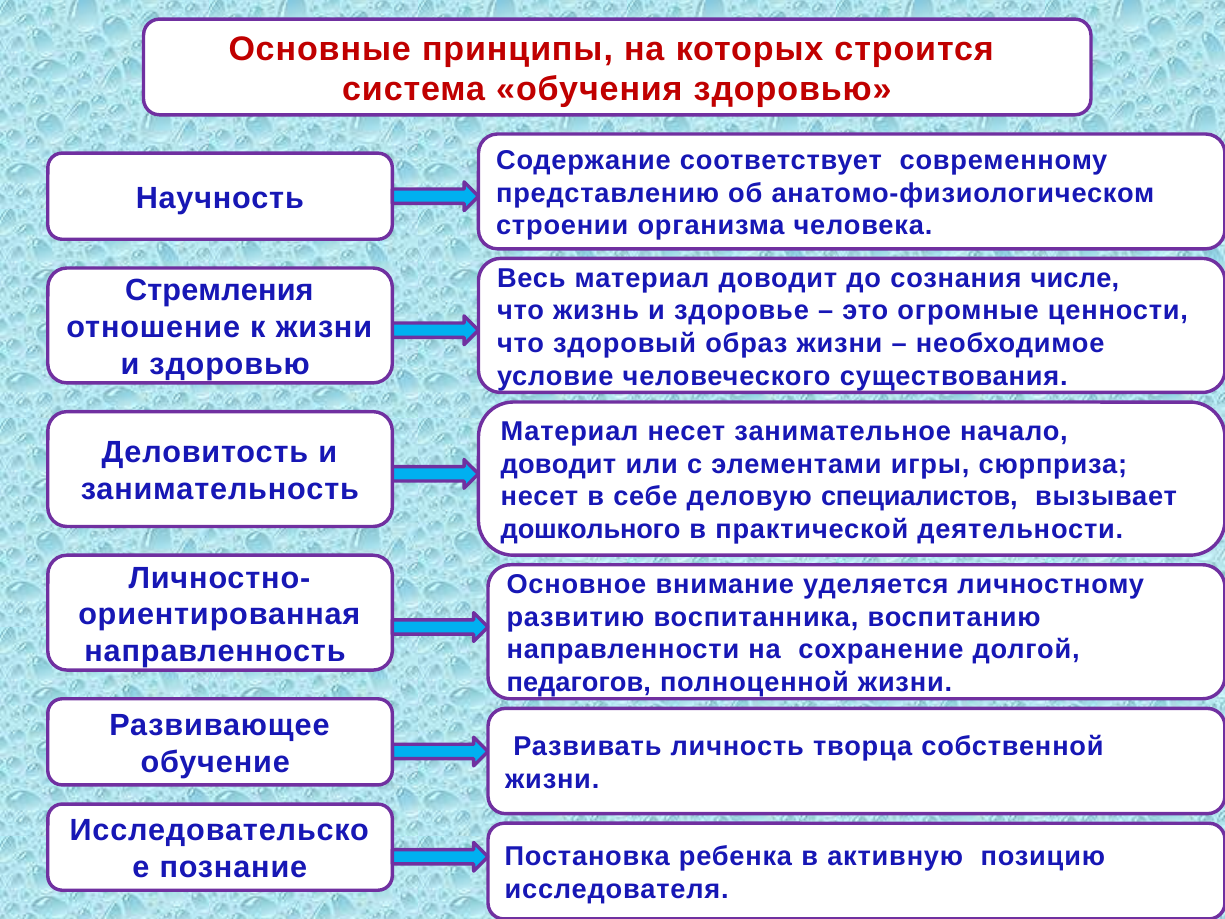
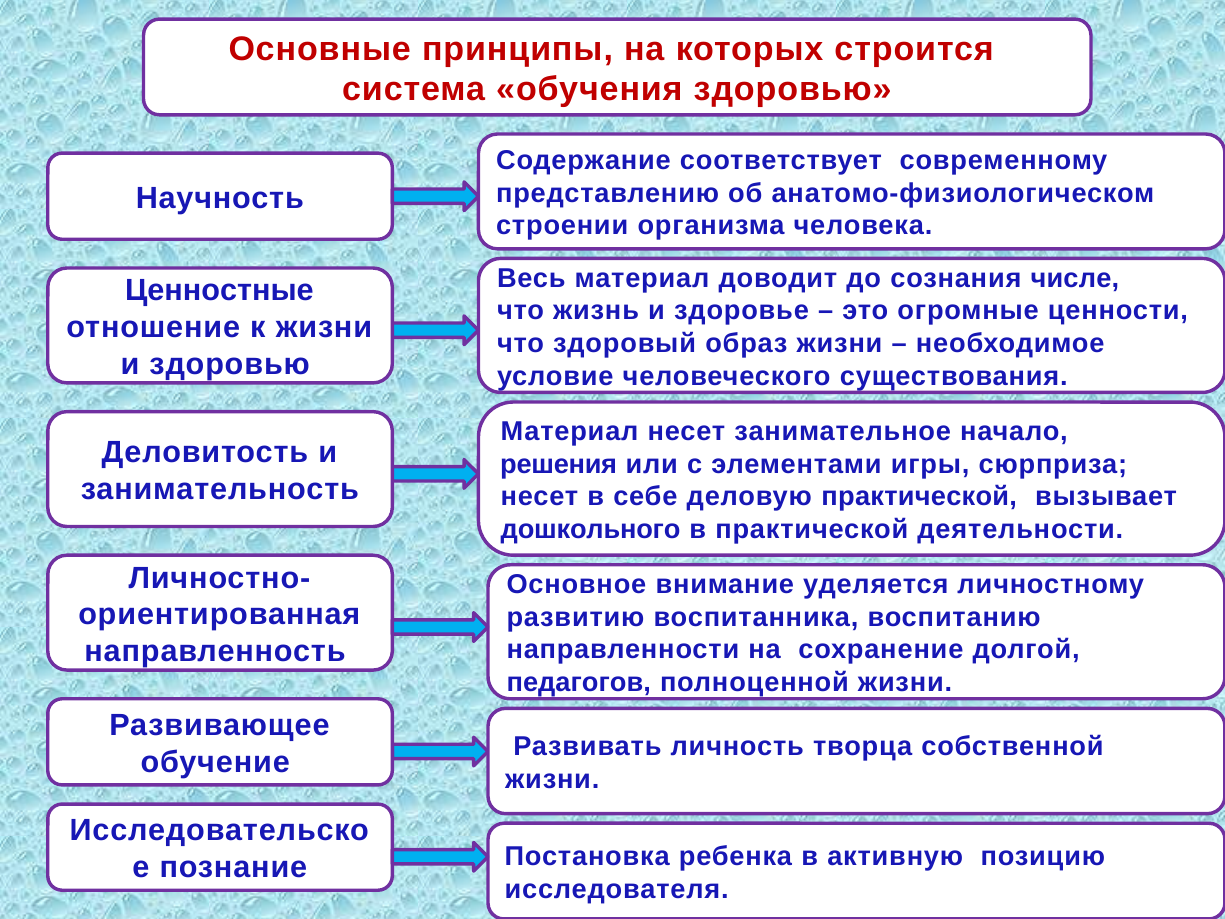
Стремления: Стремления -> Ценностные
доводит at (558, 464): доводит -> решения
деловую специалистов: специалистов -> практической
